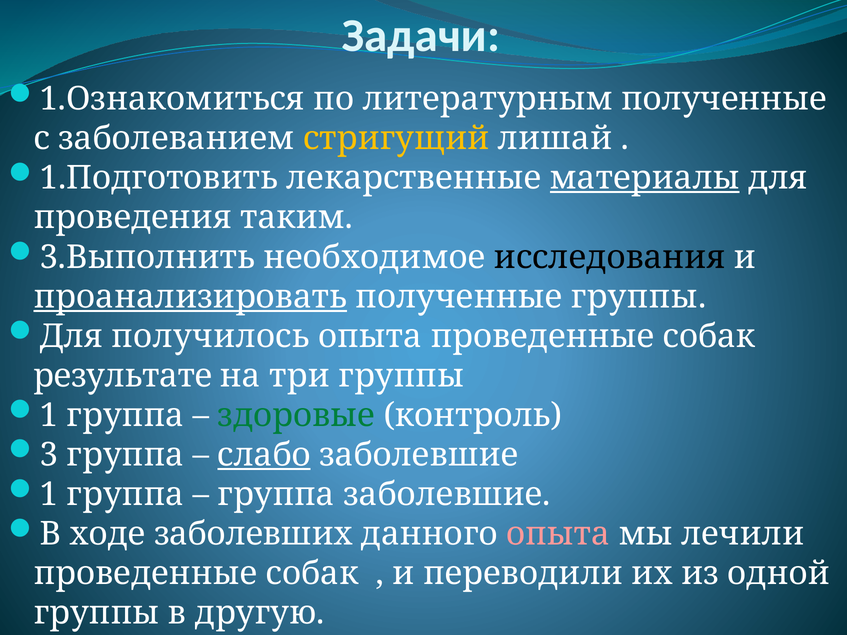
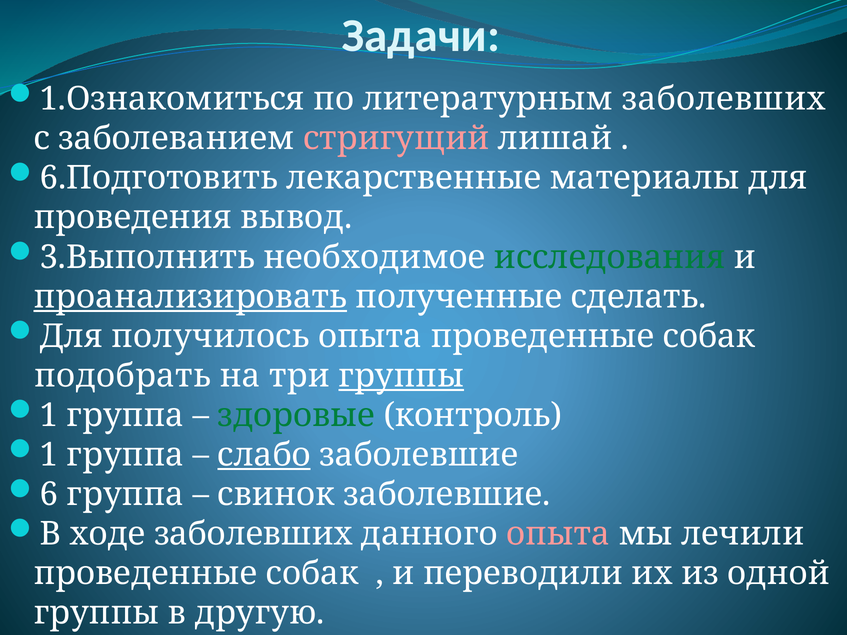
литературным полученные: полученные -> заболевших
стригущий colour: yellow -> pink
1.Подготовить: 1.Подготовить -> 6.Подготовить
материалы underline: present -> none
таким: таким -> вывод
исследования colour: black -> green
полученные группы: группы -> сделать
результате: результате -> подобрать
группы at (401, 376) underline: none -> present
3 at (49, 455): 3 -> 1
1 at (49, 495): 1 -> 6
группа at (276, 495): группа -> свинок
